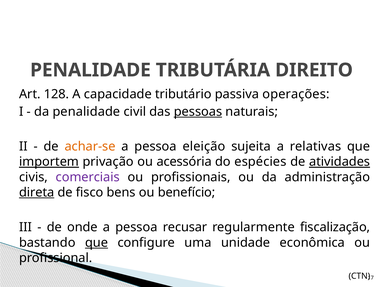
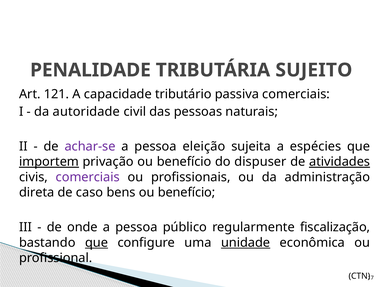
DIREITO: DIREITO -> SUJEITO
128: 128 -> 121
passiva operações: operações -> comerciais
da penalidade: penalidade -> autoridade
pessoas underline: present -> none
achar-se colour: orange -> purple
relativas: relativas -> espécies
privação ou acessória: acessória -> benefício
espécies: espécies -> dispuser
direta underline: present -> none
fisco: fisco -> caso
recusar: recusar -> público
unidade underline: none -> present
